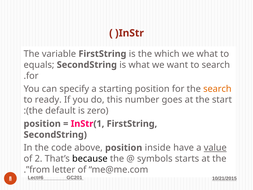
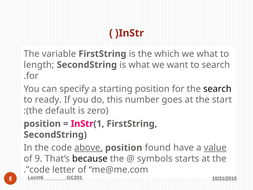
equals: equals -> length
search at (217, 89) colour: orange -> black
above underline: none -> present
inside: inside -> found
2: 2 -> 9
from at (40, 169): from -> code
